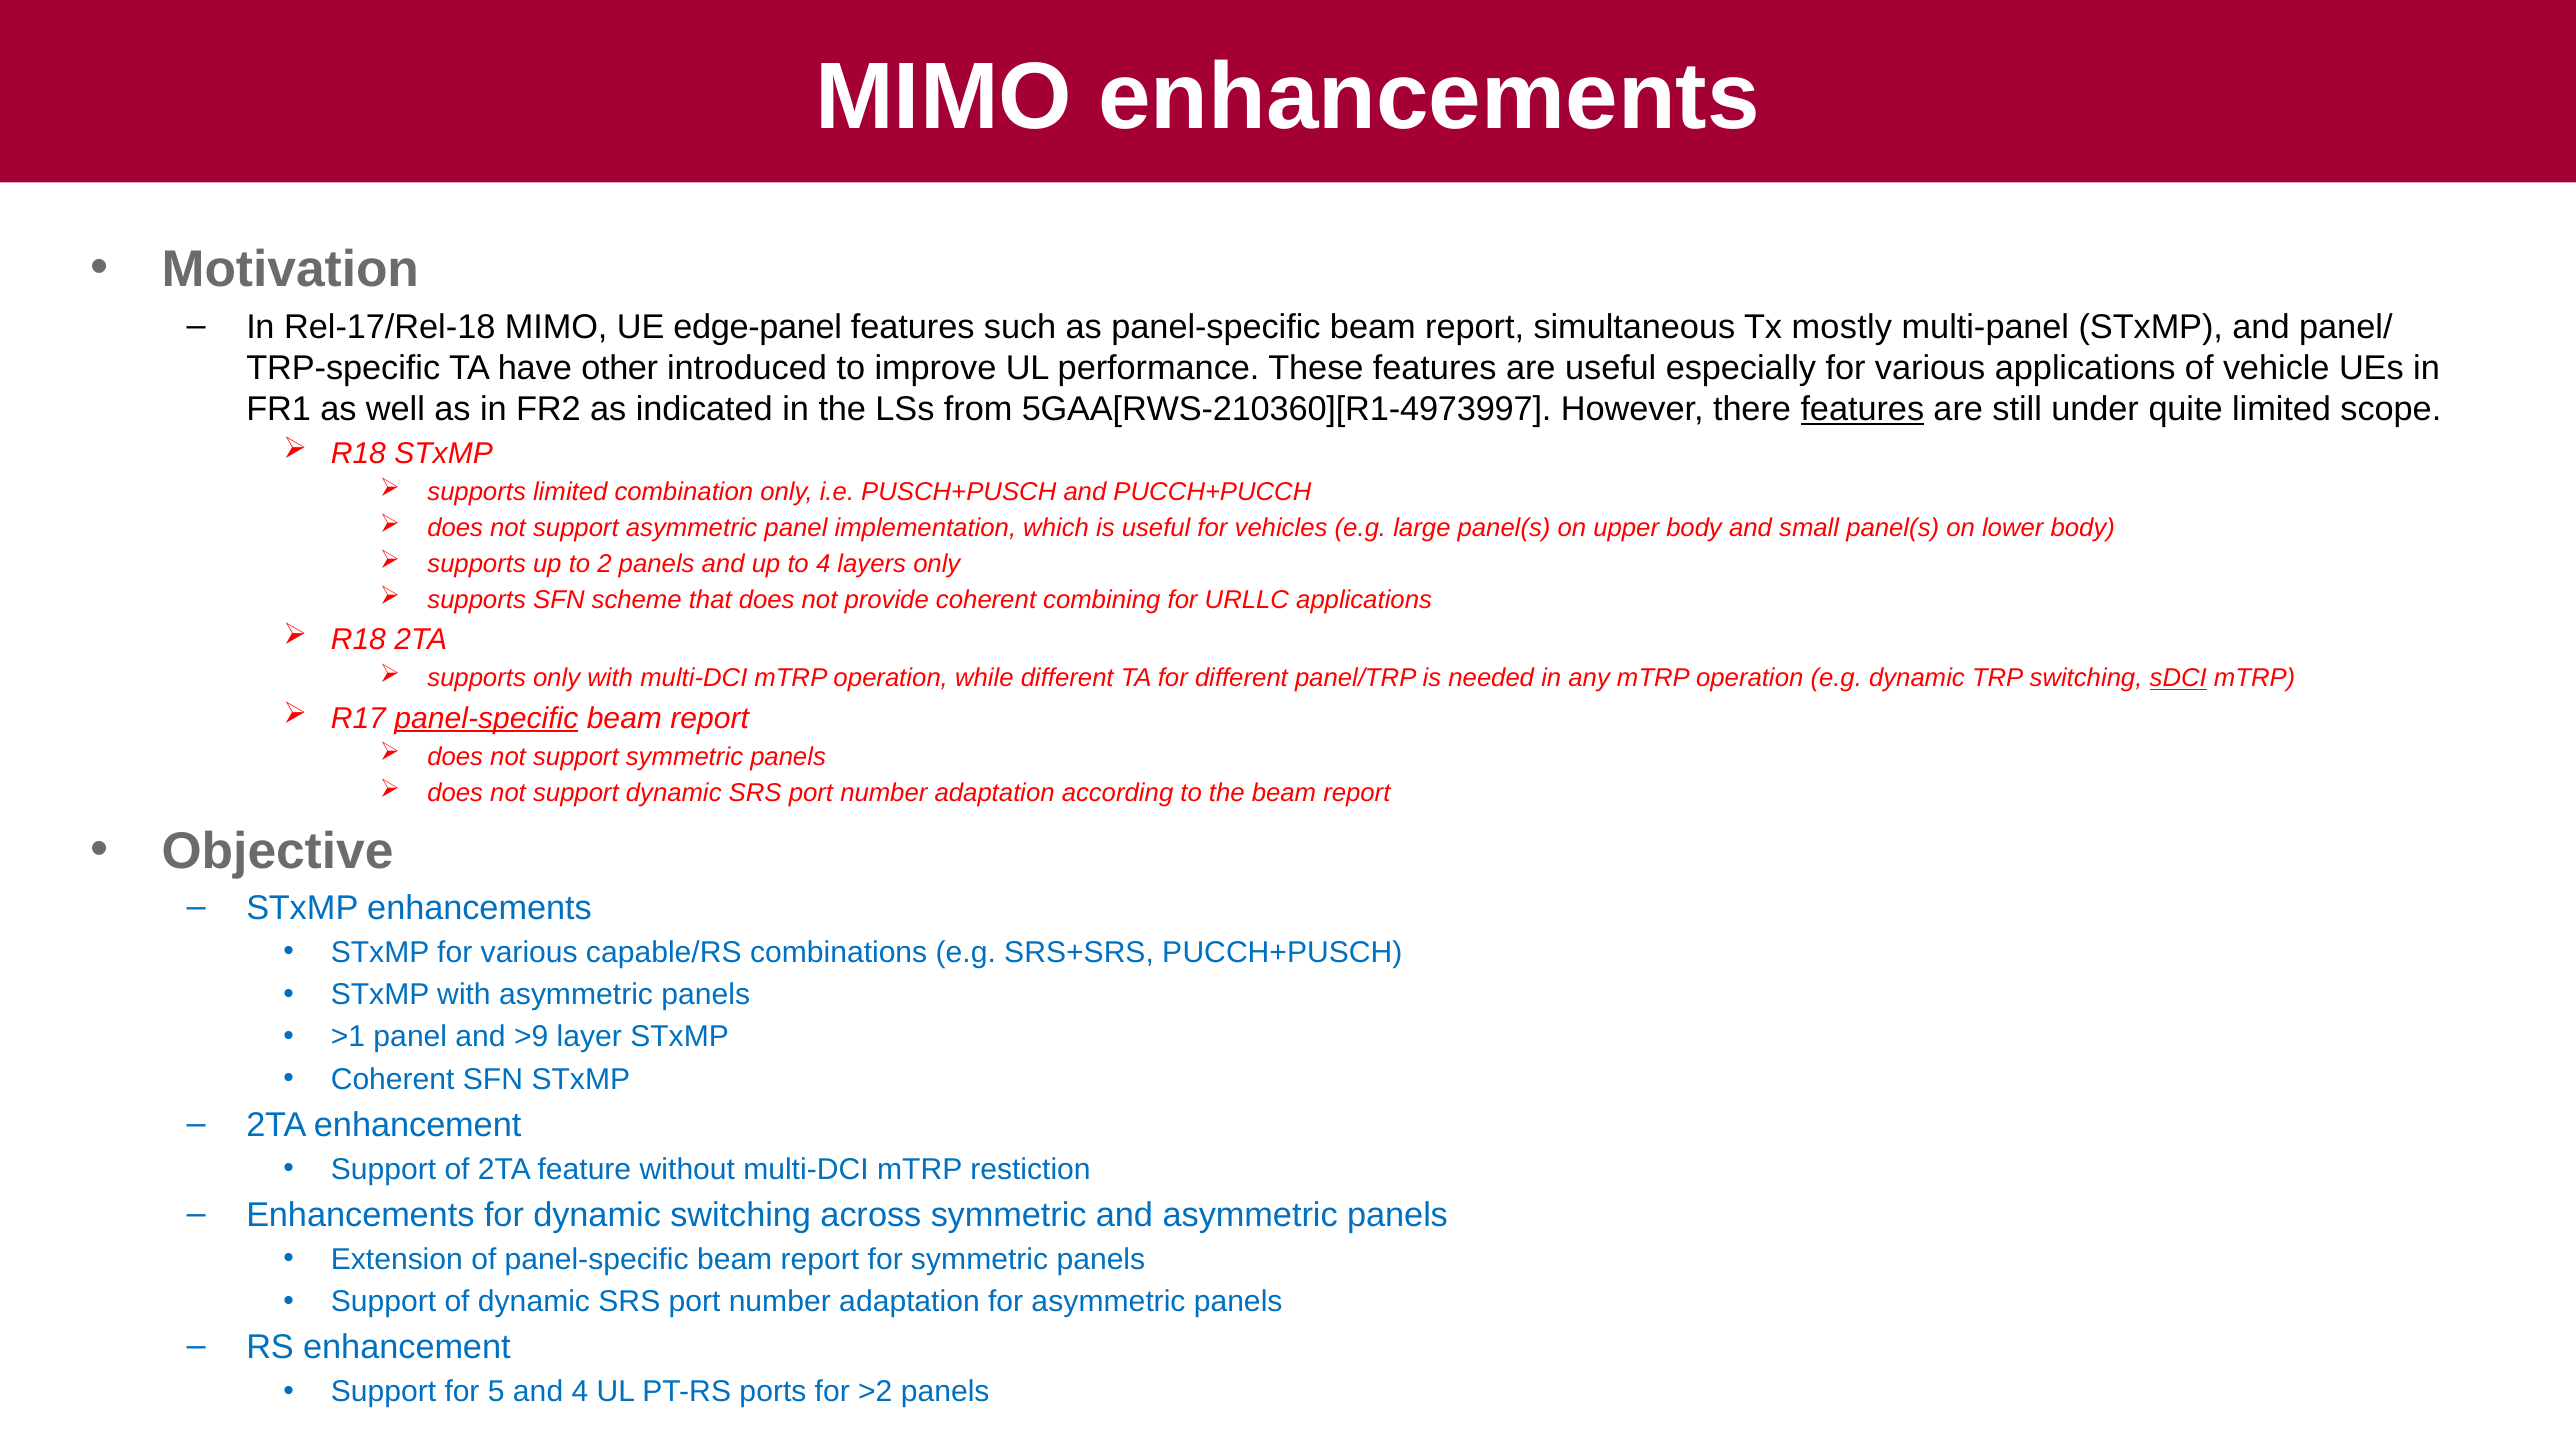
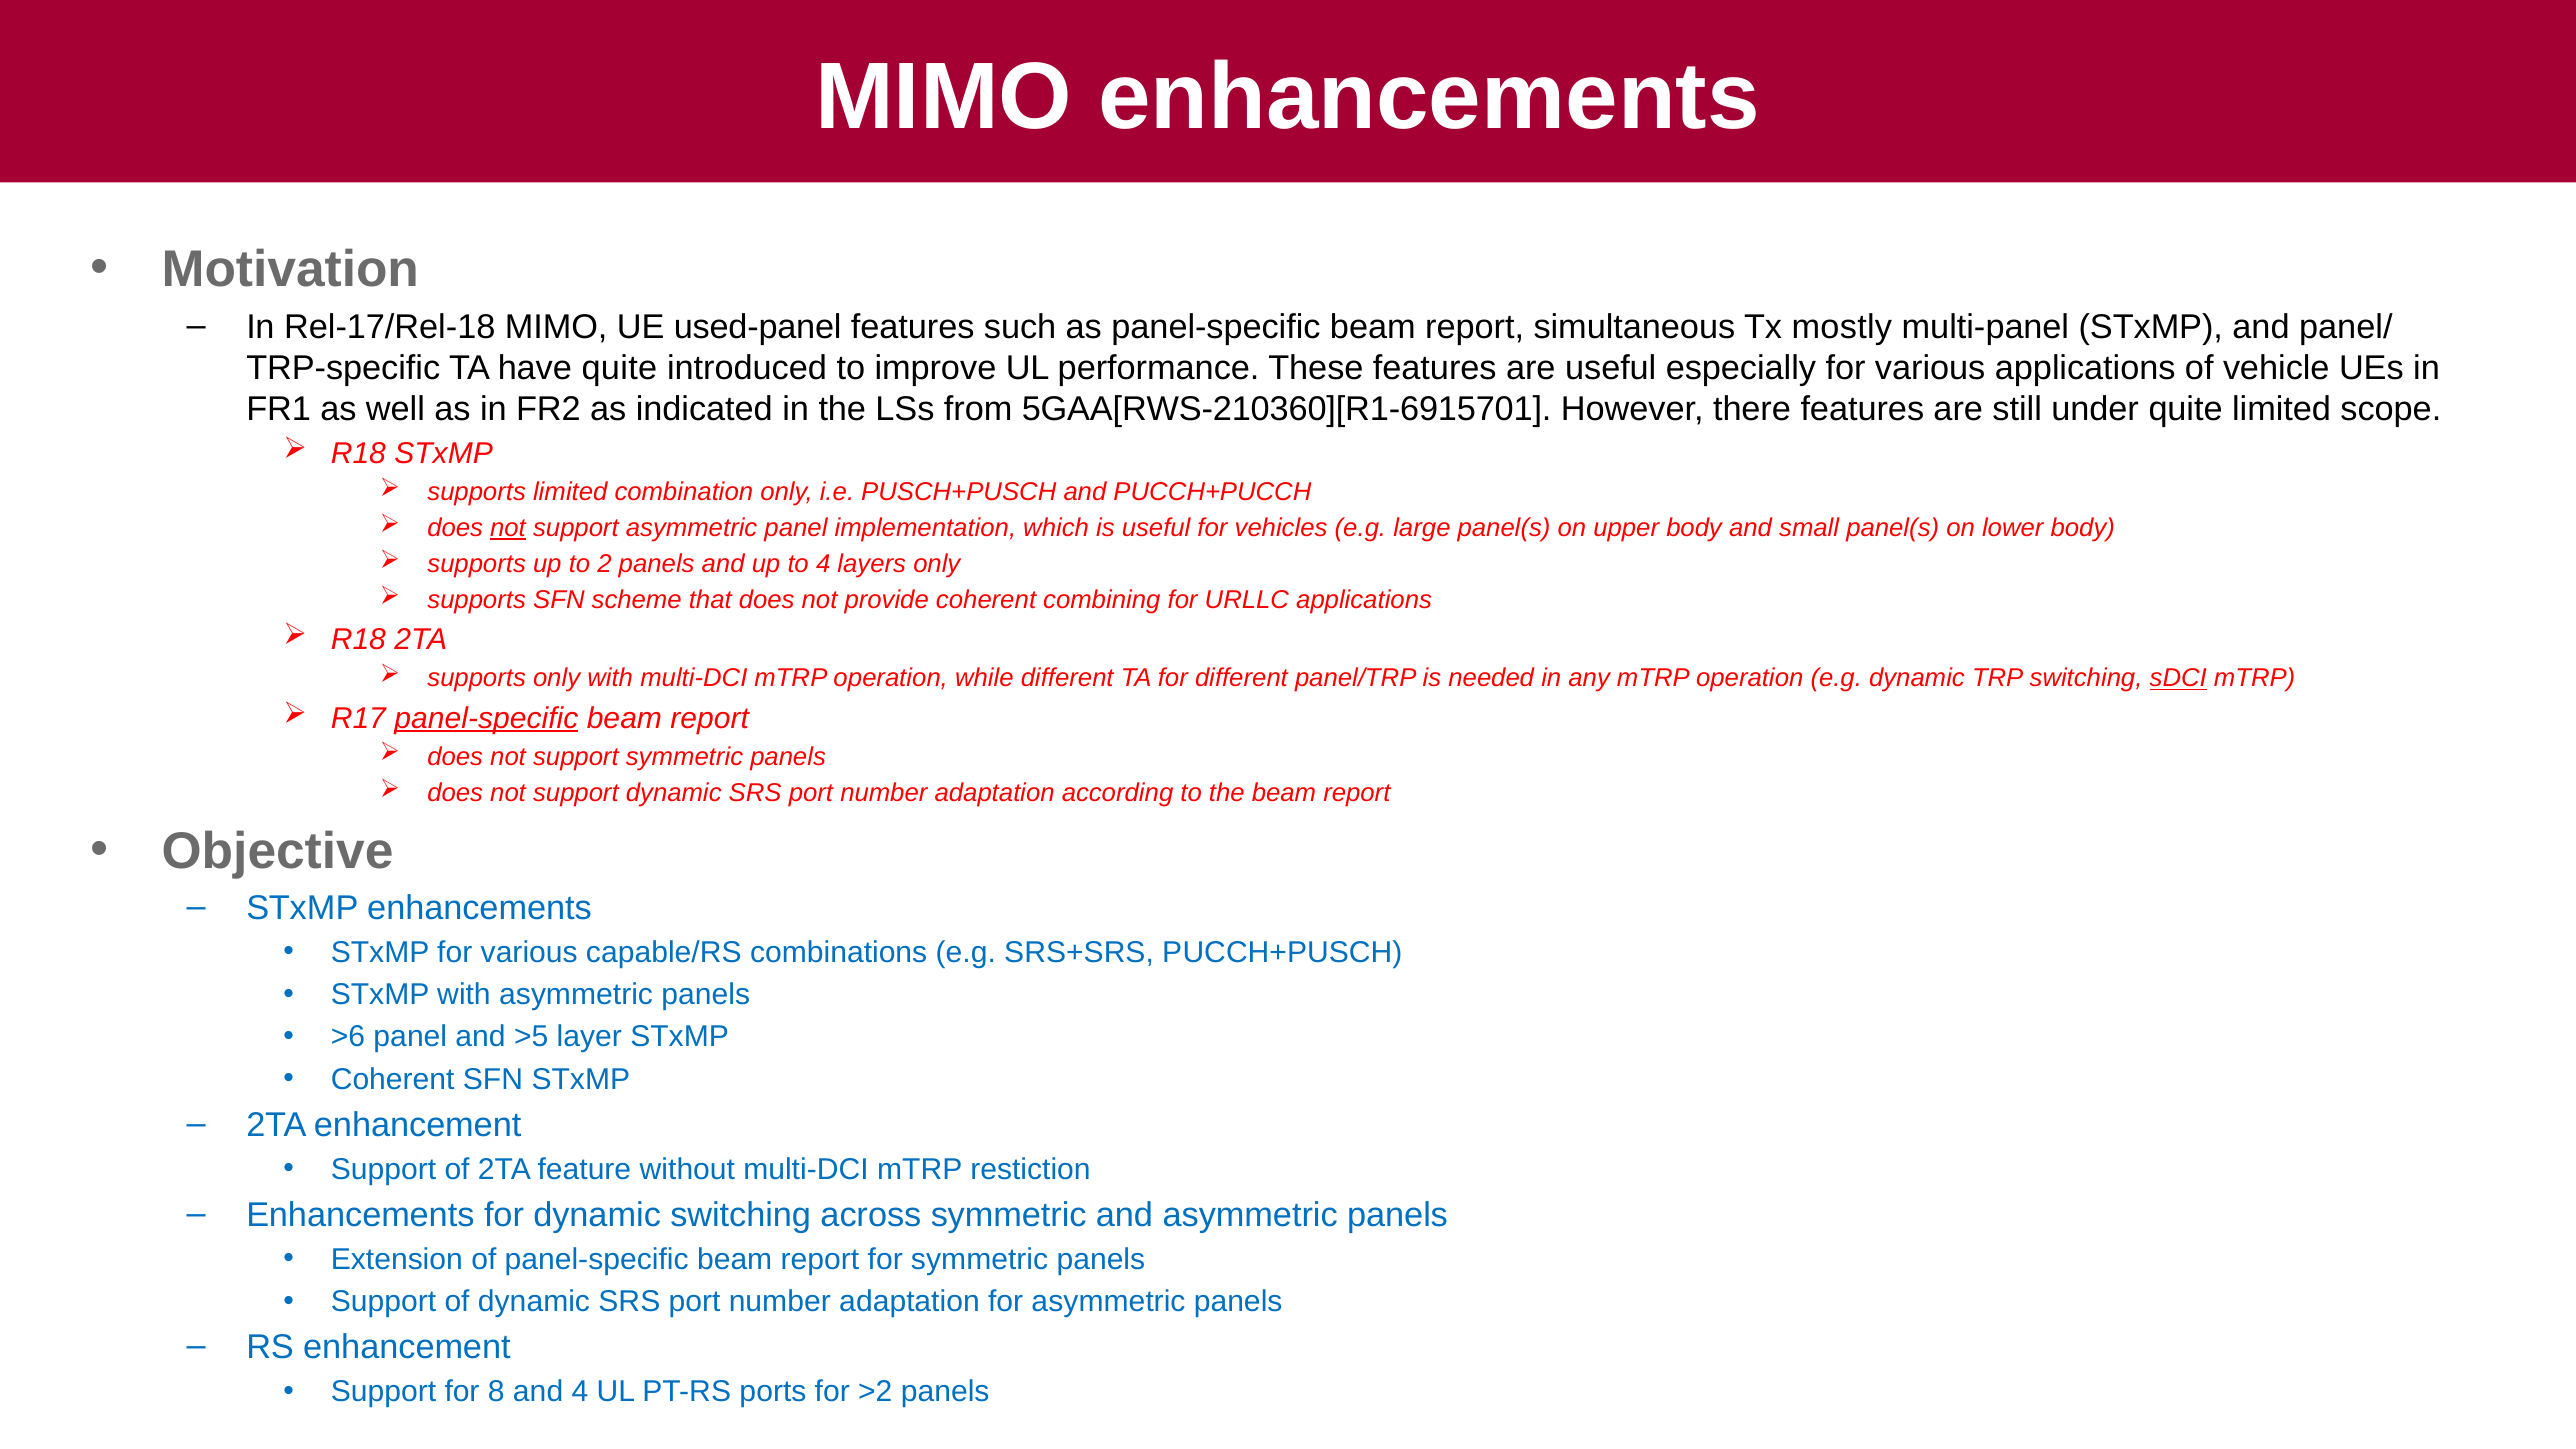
edge-panel: edge-panel -> used-panel
have other: other -> quite
5GAA[RWS-210360][R1-4973997: 5GAA[RWS-210360][R1-4973997 -> 5GAA[RWS-210360][R1-6915701
features at (1862, 409) underline: present -> none
not at (508, 528) underline: none -> present
>1: >1 -> >6
>9: >9 -> >5
5: 5 -> 8
